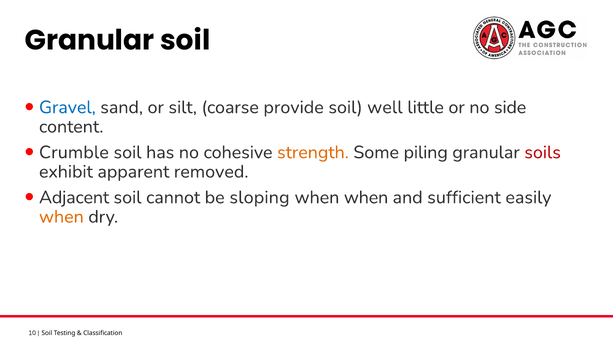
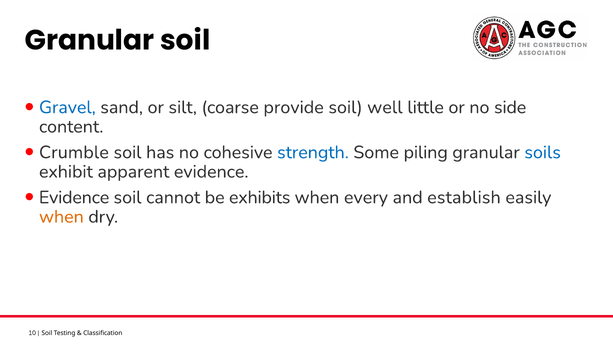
strength colour: orange -> blue
soils colour: red -> blue
apparent removed: removed -> evidence
Adjacent at (74, 197): Adjacent -> Evidence
sloping: sloping -> exhibits
when when: when -> every
sufficient: sufficient -> establish
